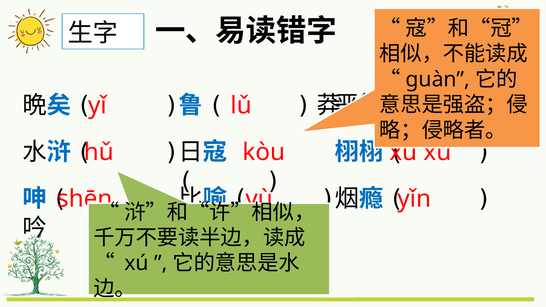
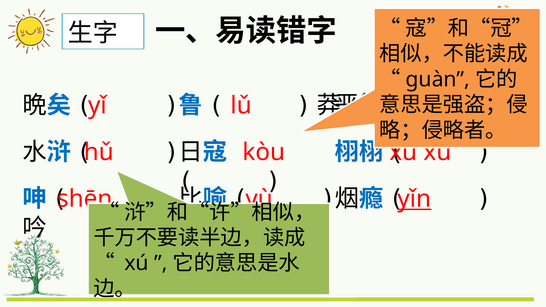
yǐn underline: none -> present
